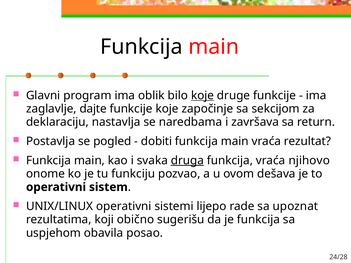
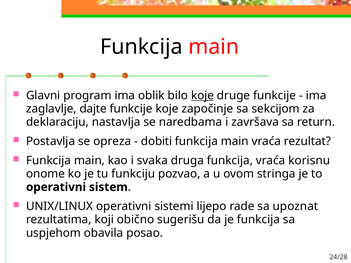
pogled: pogled -> opreza
druga underline: present -> none
njihovo: njihovo -> korisnu
dešava: dešava -> stringa
